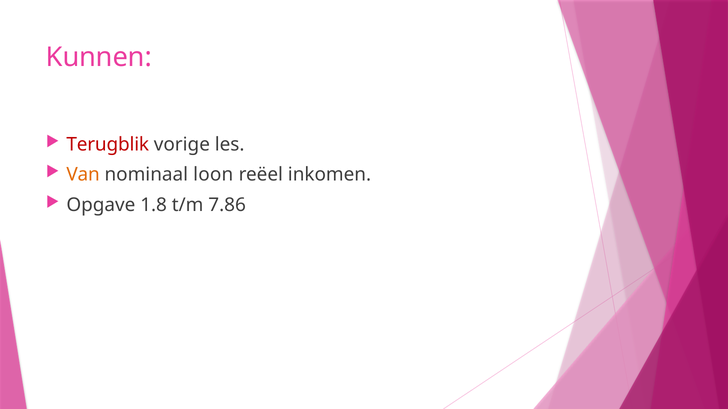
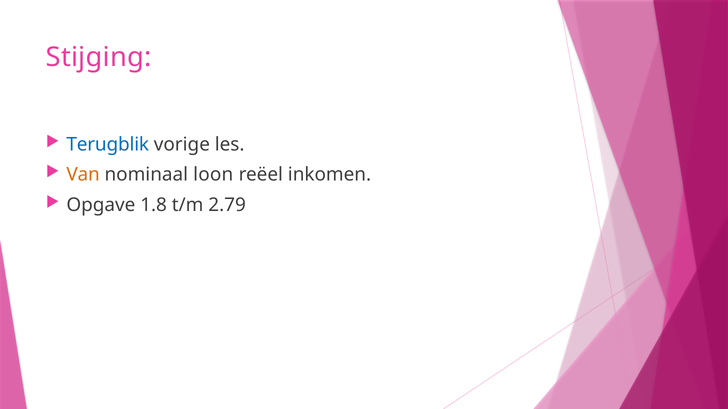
Kunnen: Kunnen -> Stijging
Terugblik colour: red -> blue
7.86: 7.86 -> 2.79
